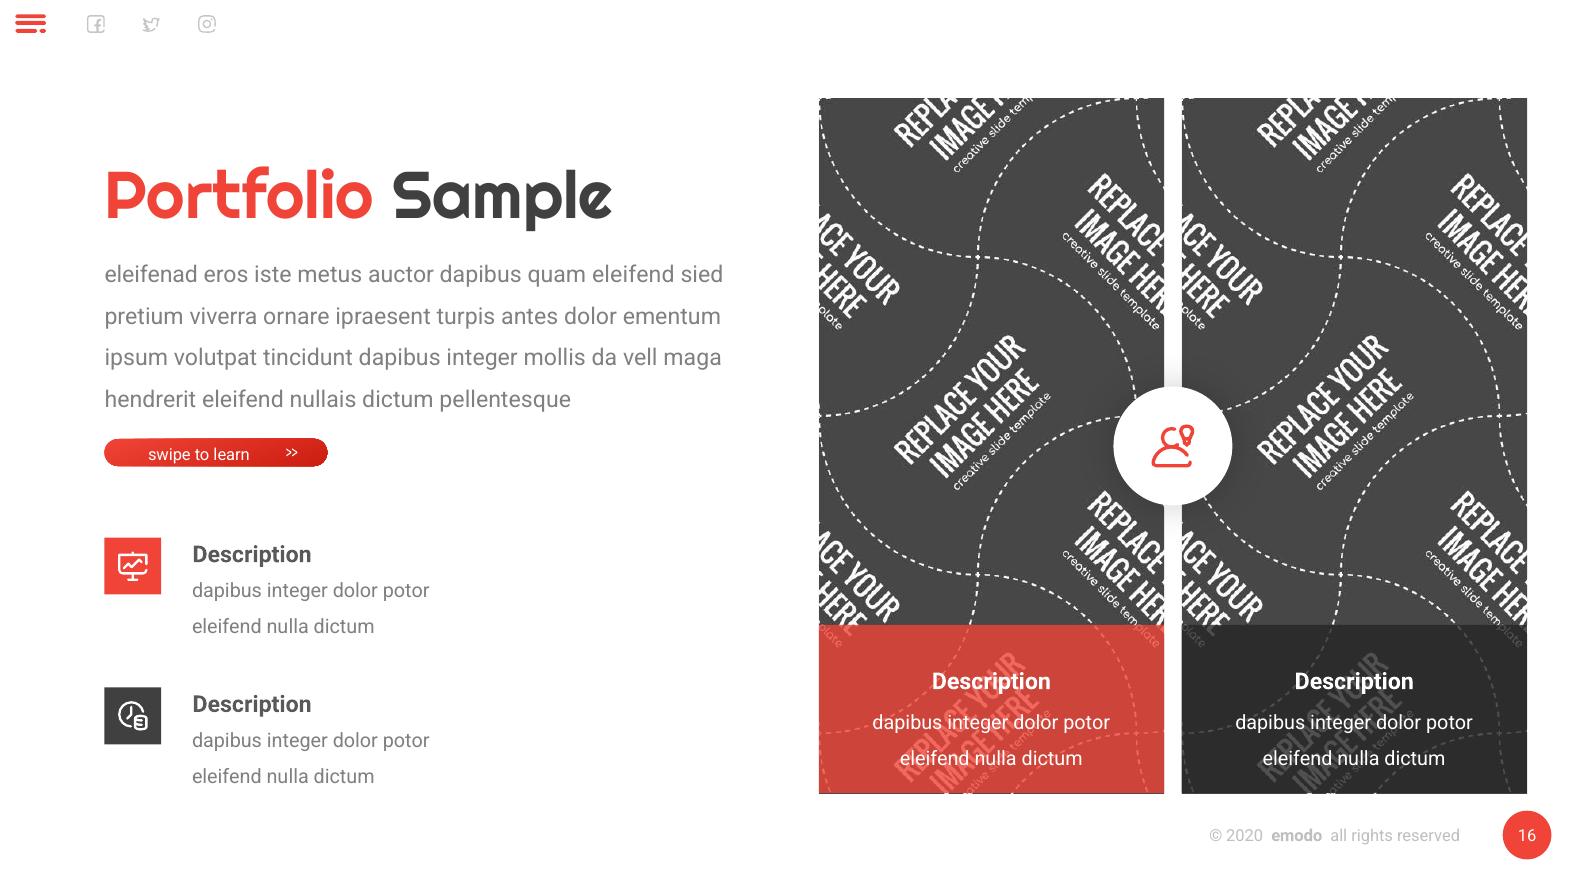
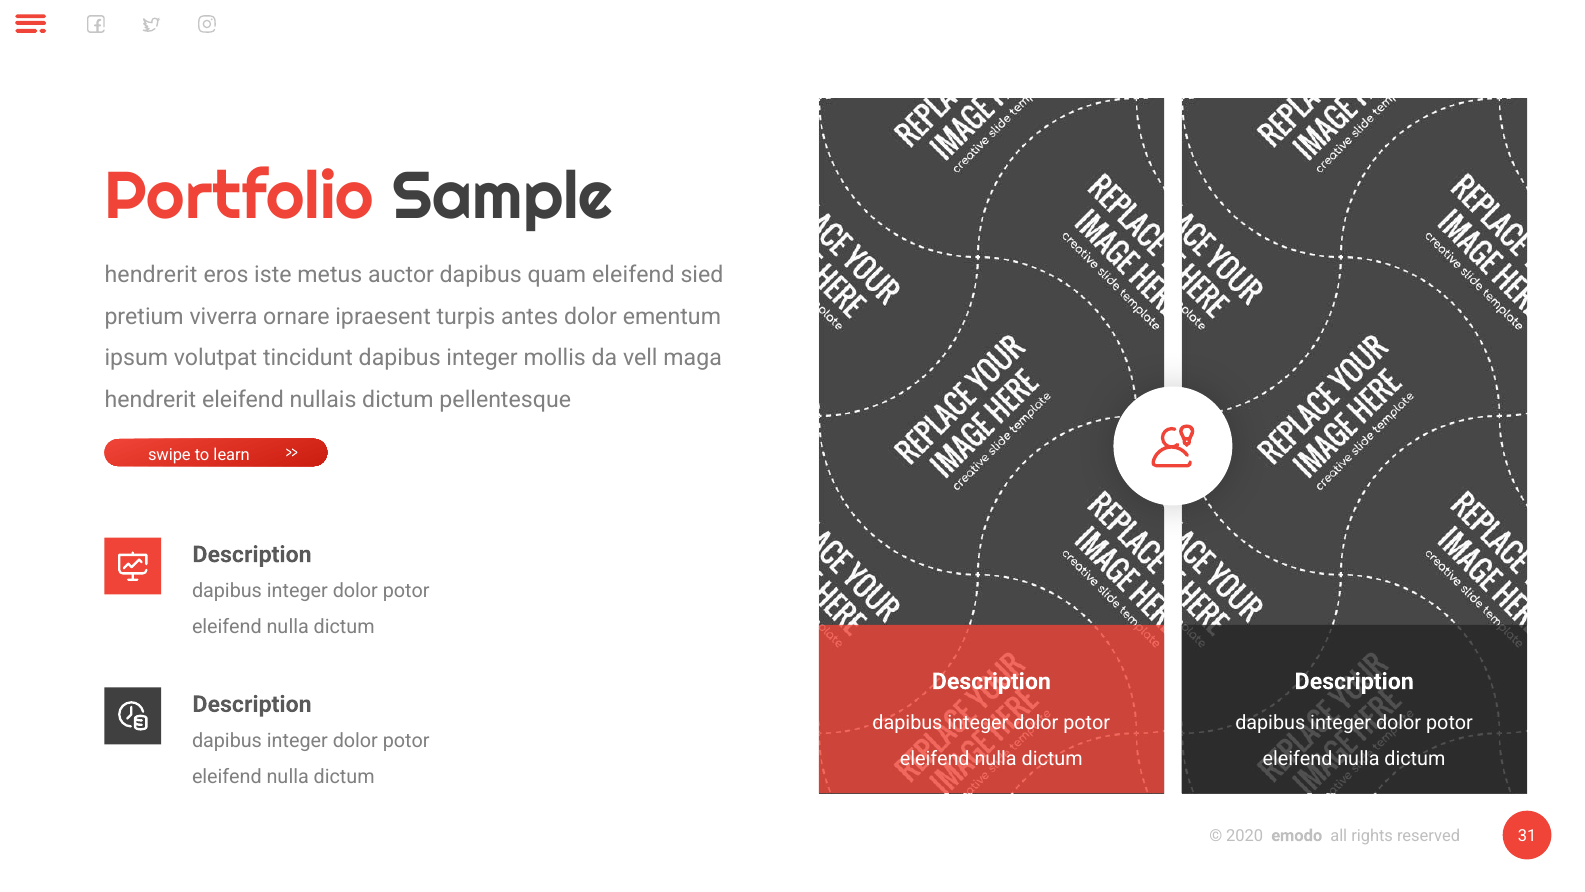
eleifenad at (151, 275): eleifenad -> hendrerit
16: 16 -> 31
